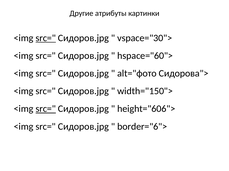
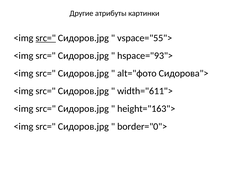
vspace="30">: vspace="30"> -> vspace="55">
hspace="60">: hspace="60"> -> hspace="93">
width="150">: width="150"> -> width="611">
src= at (46, 109) underline: present -> none
height="606">: height="606"> -> height="163">
border="6">: border="6"> -> border="0">
